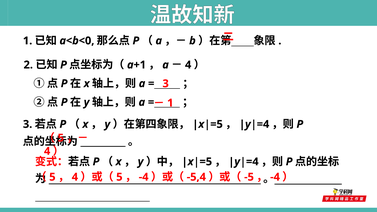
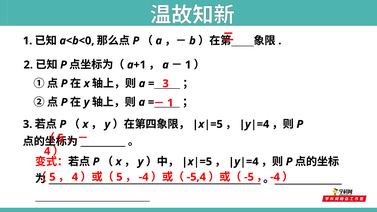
4 at (188, 65): 4 -> 1
